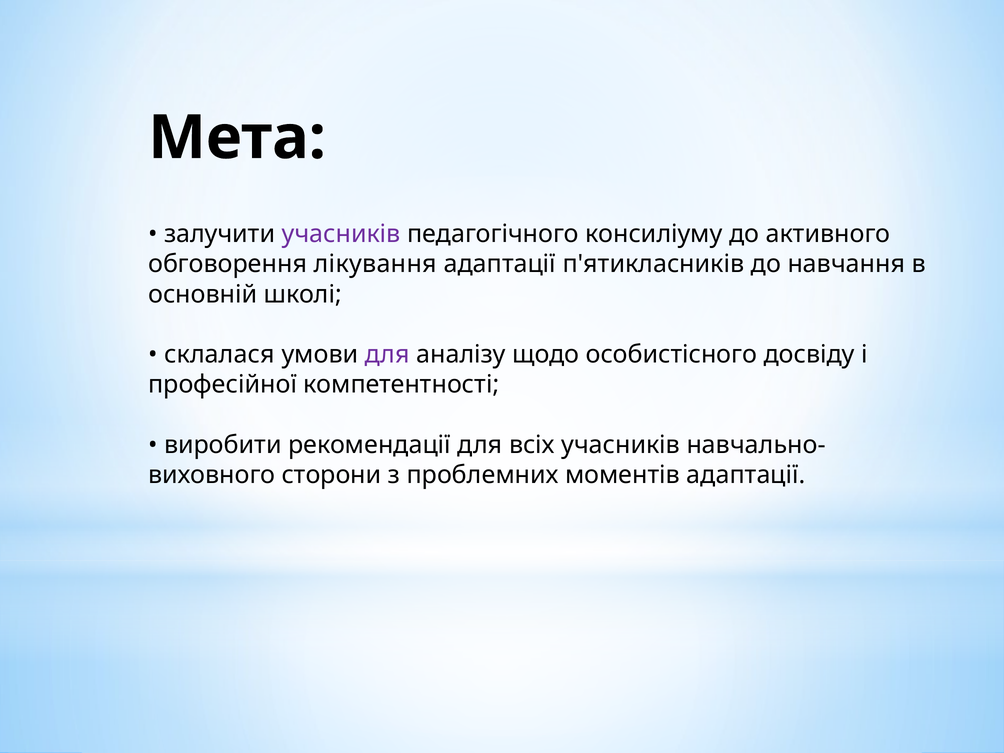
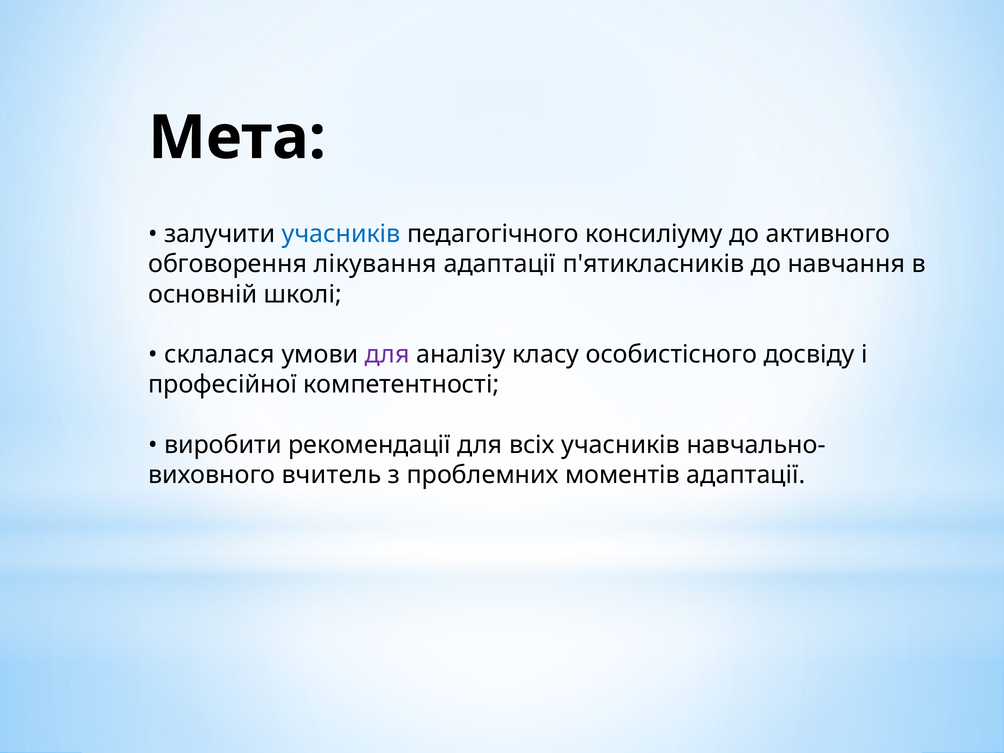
учасників at (341, 234) colour: purple -> blue
щодо: щодо -> класу
сторони: сторони -> вчитель
